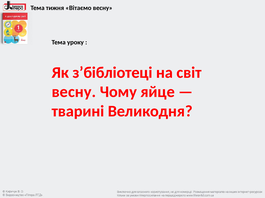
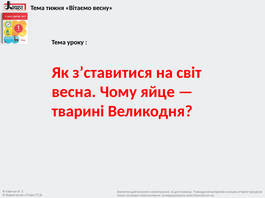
з’бібліотеці: з’бібліотеці -> з’ставитися
весну at (74, 92): весну -> весна
